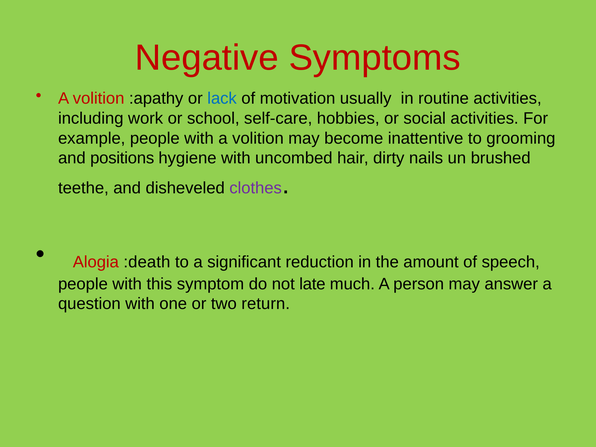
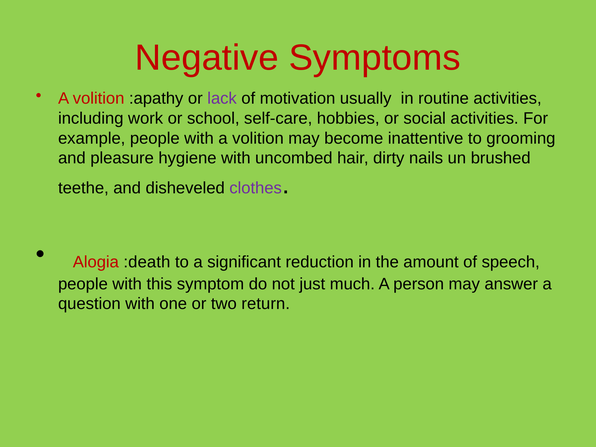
lack colour: blue -> purple
positions: positions -> pleasure
late: late -> just
